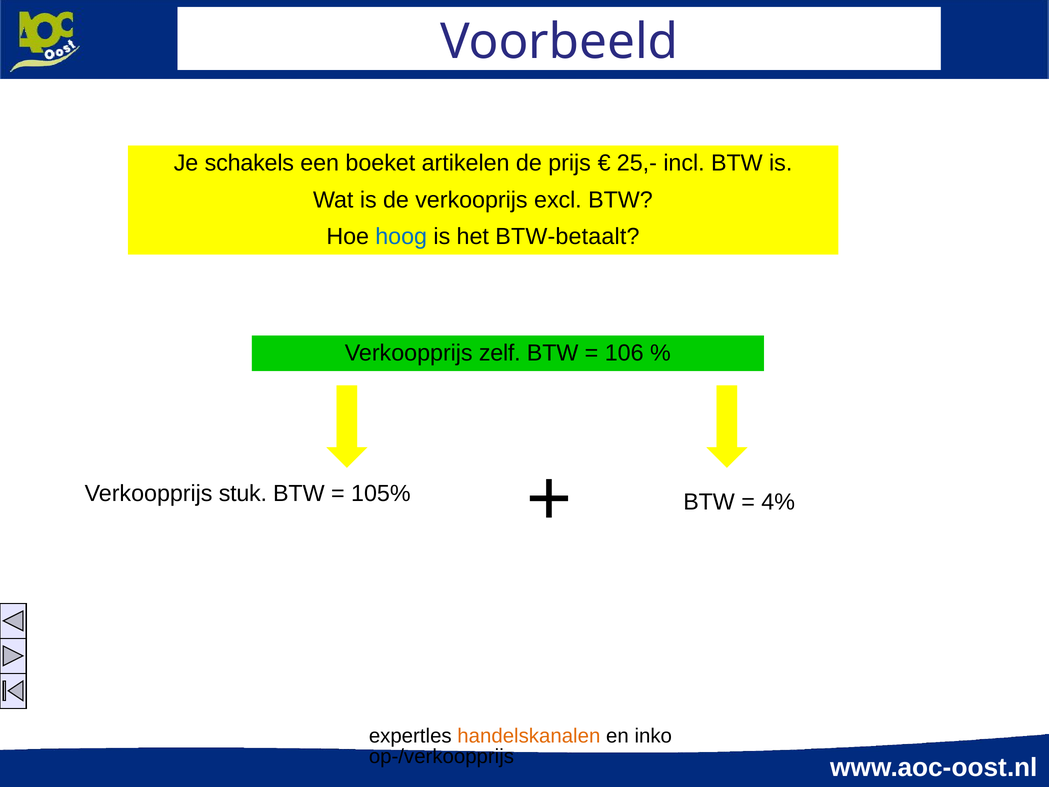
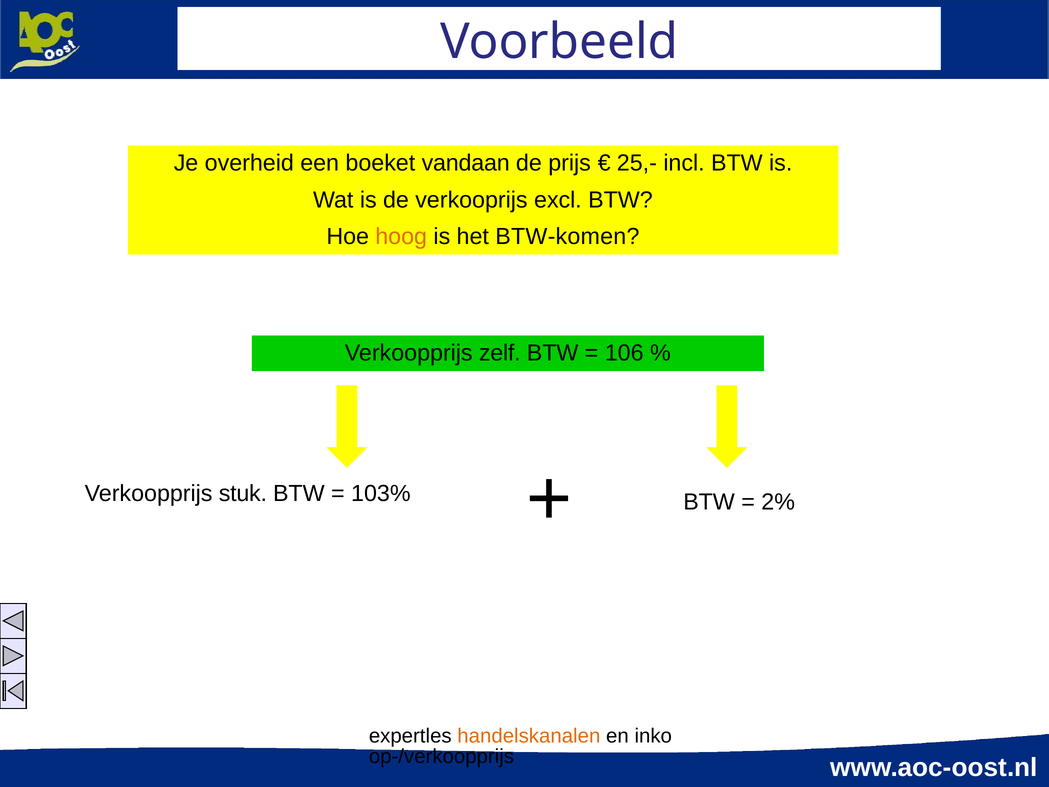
schakels: schakels -> overheid
artikelen: artikelen -> vandaan
hoog colour: blue -> orange
BTW-betaalt: BTW-betaalt -> BTW-komen
105%: 105% -> 103%
4%: 4% -> 2%
